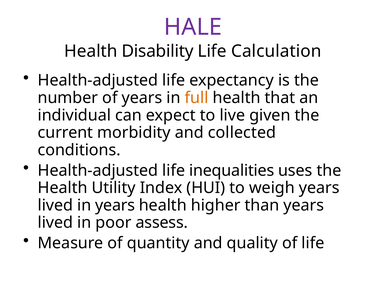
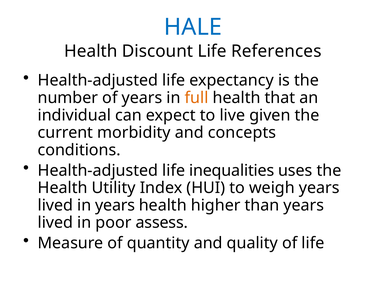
HALE colour: purple -> blue
Disability: Disability -> Discount
Calculation: Calculation -> References
collected: collected -> concepts
